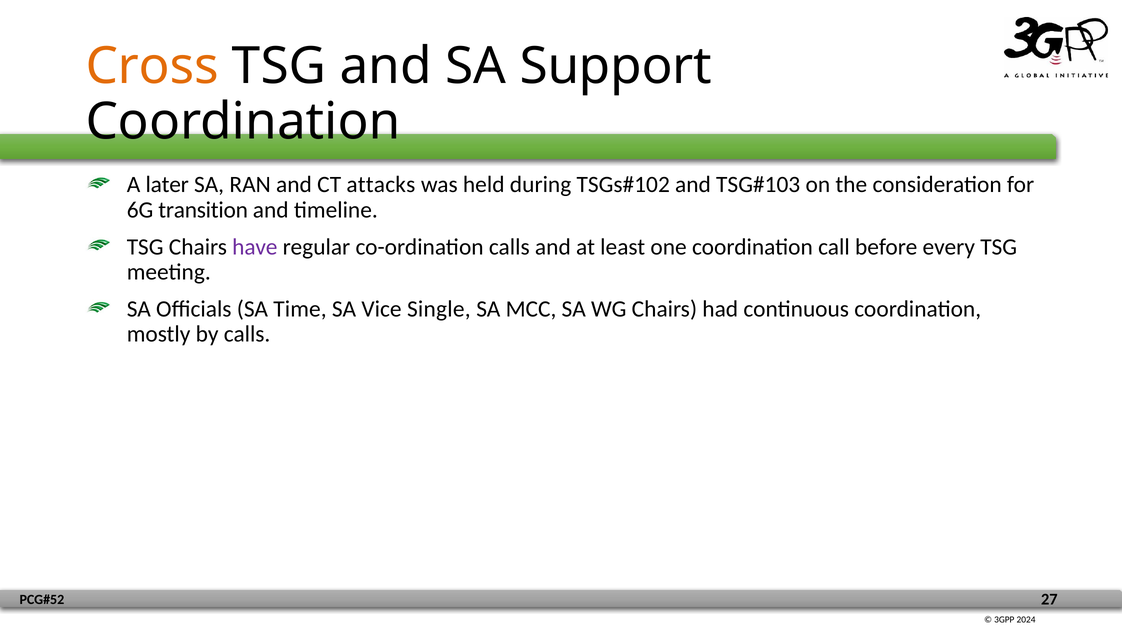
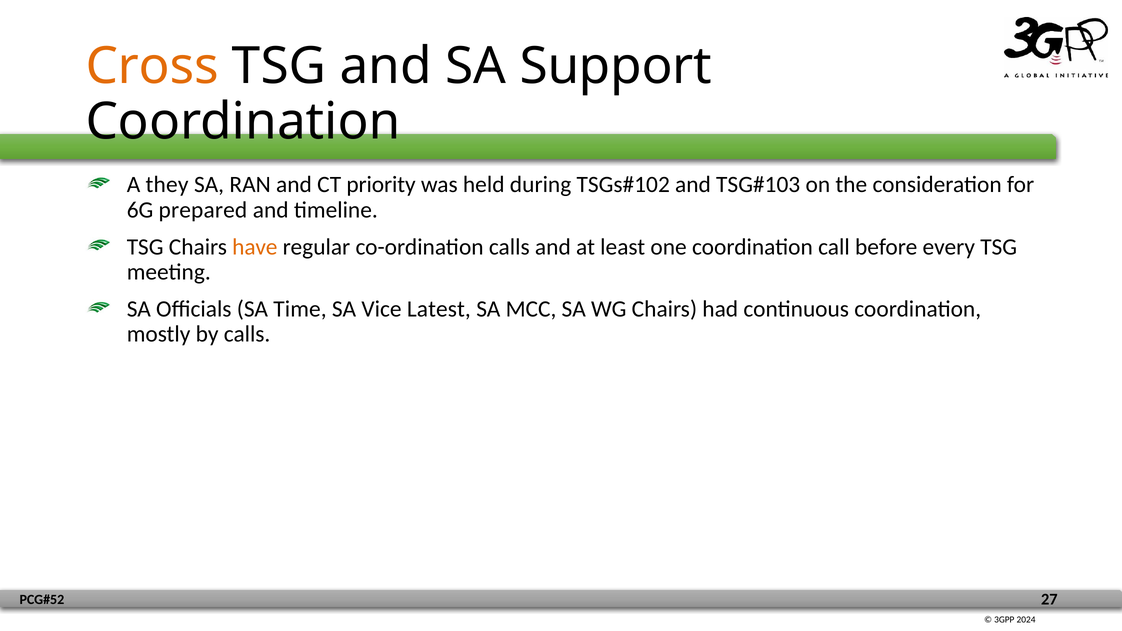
later: later -> they
attacks: attacks -> priority
transition: transition -> prepared
have colour: purple -> orange
Single: Single -> Latest
